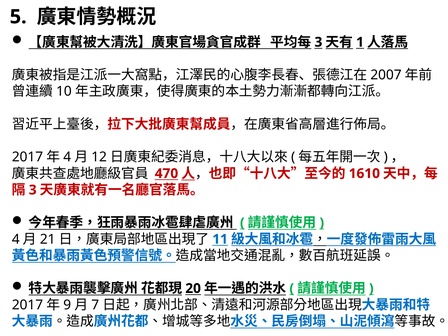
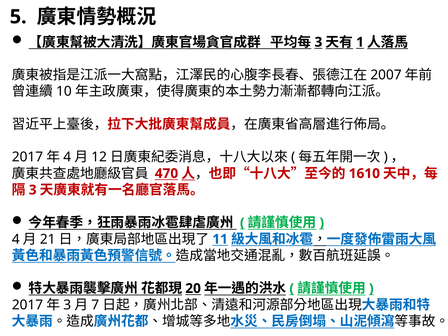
9 at (67, 305): 9 -> 3
